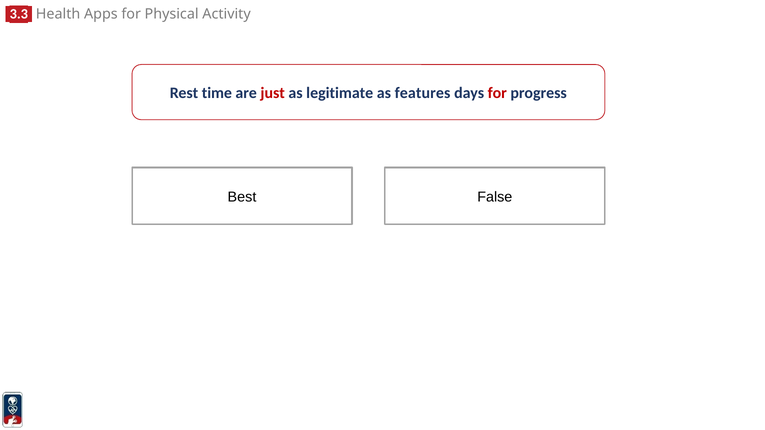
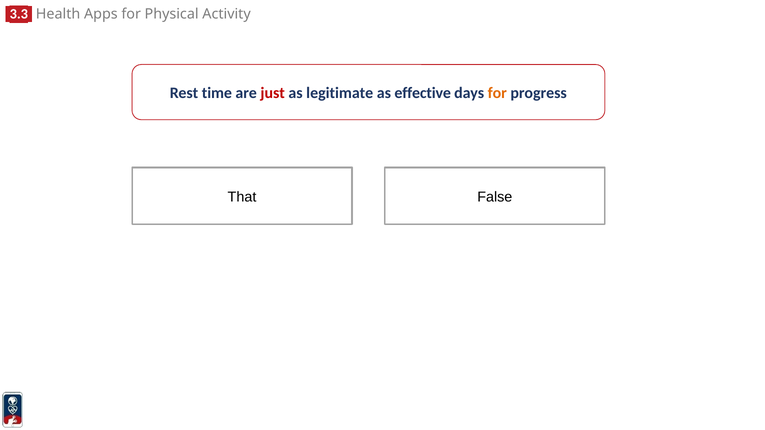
features: features -> effective
for at (497, 93) colour: red -> orange
Best: Best -> That
